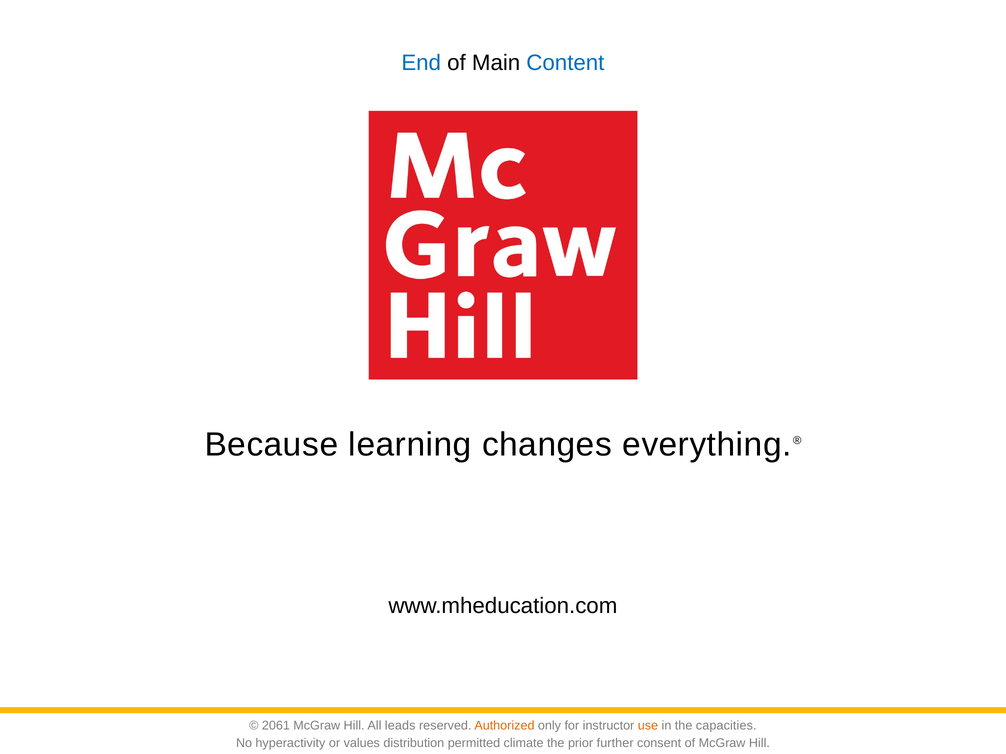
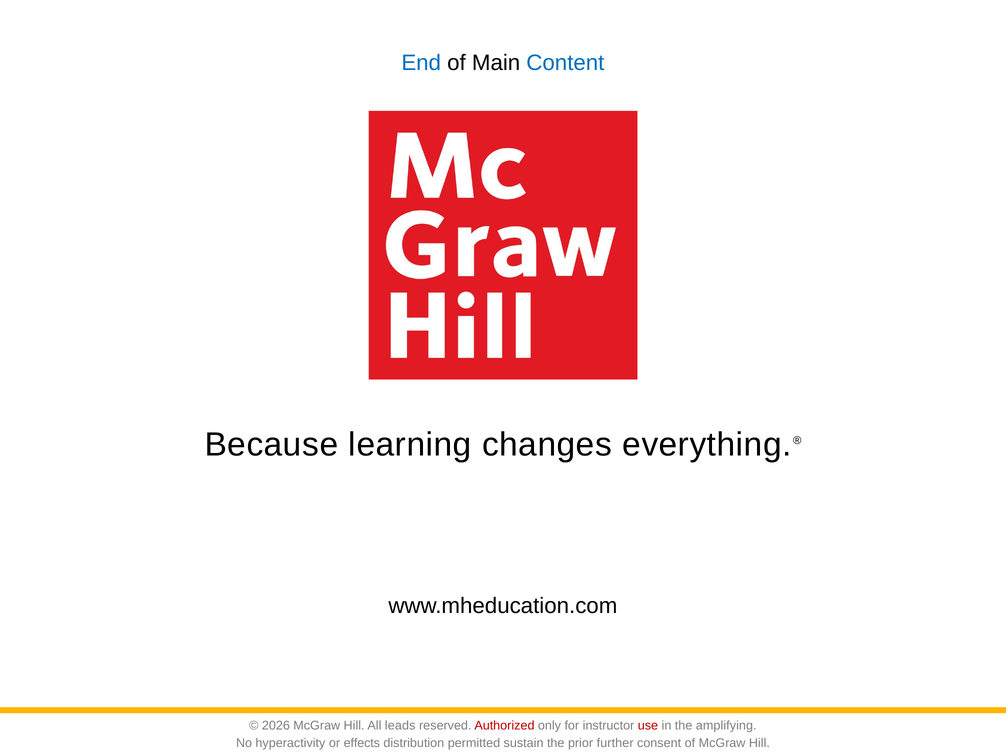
2061: 2061 -> 2026
Authorized colour: orange -> red
use colour: orange -> red
capacities: capacities -> amplifying
values: values -> effects
climate: climate -> sustain
